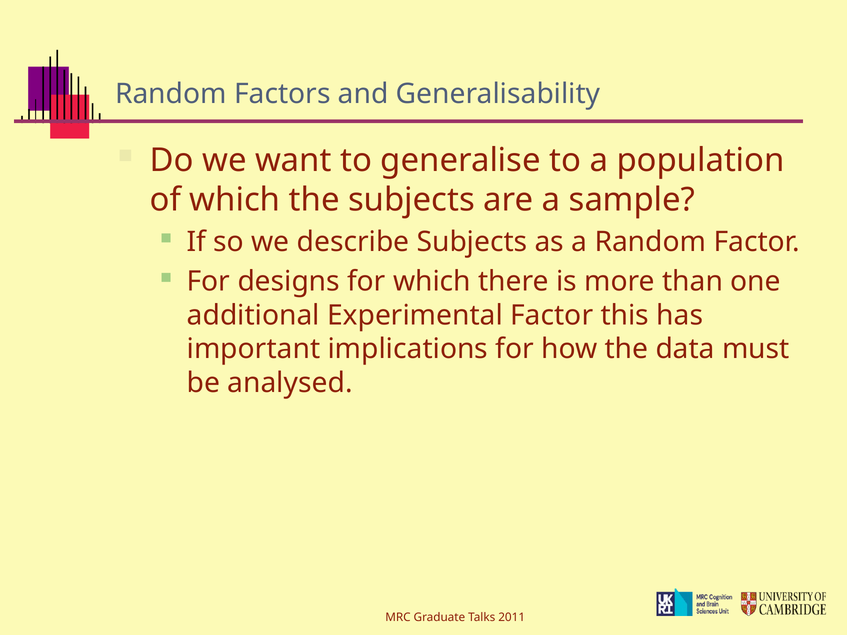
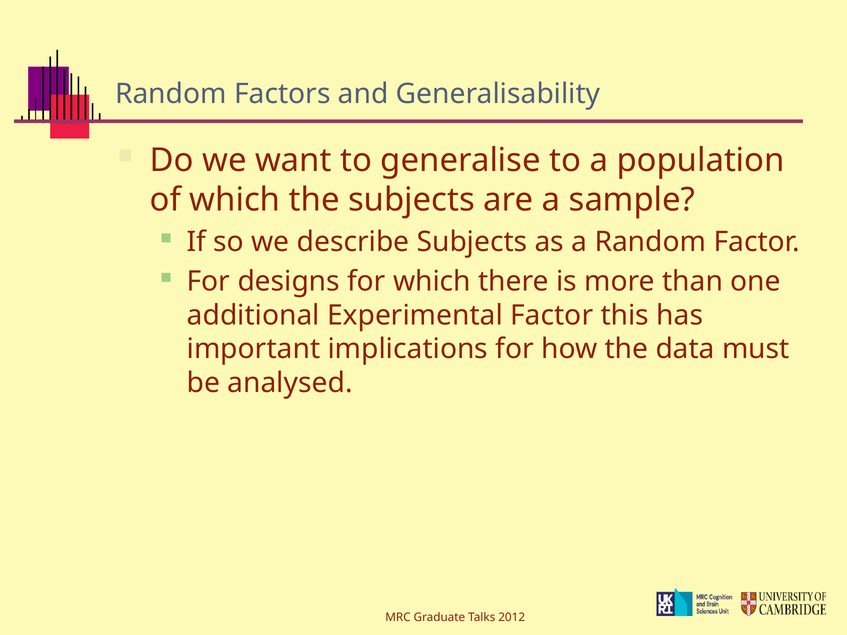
2011: 2011 -> 2012
